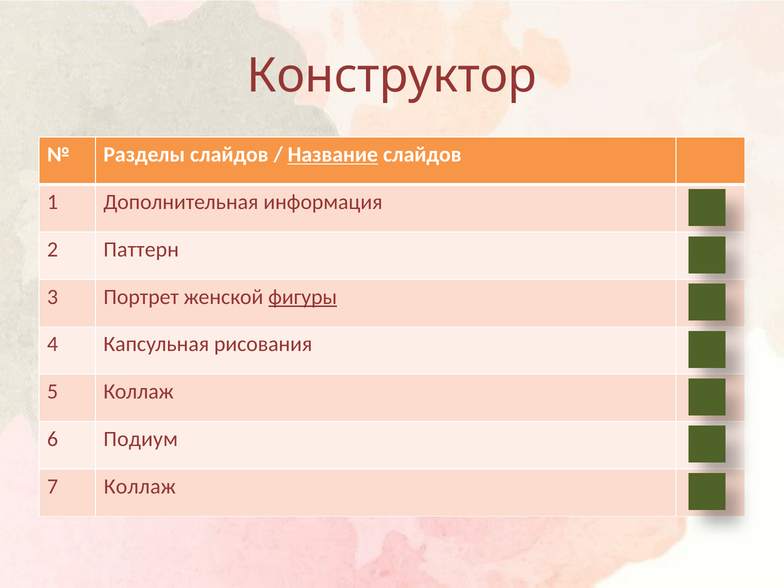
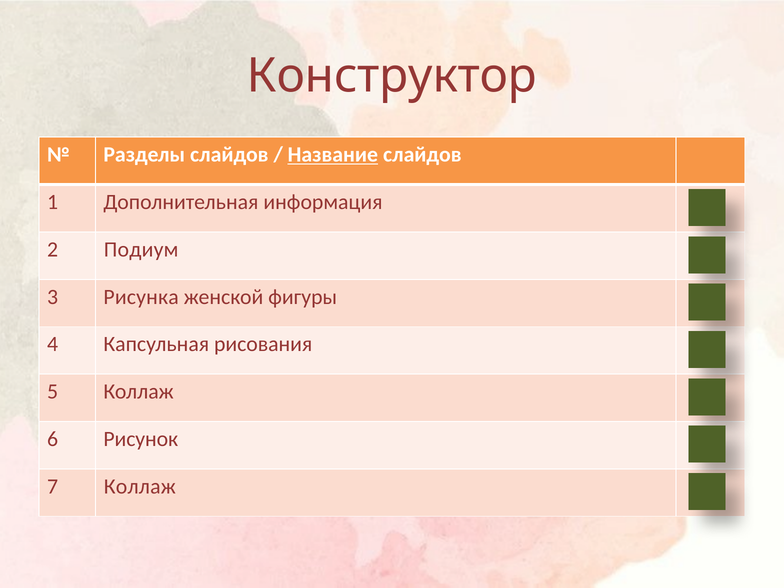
Паттерн: Паттерн -> Подиум
Портрет: Портрет -> Рисунка
фигуры underline: present -> none
Подиум: Подиум -> Рисунок
